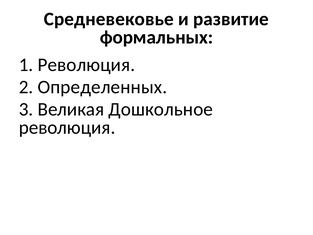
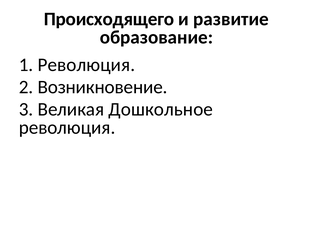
Средневековье: Средневековье -> Происходящего
формальных: формальных -> образование
Определенных: Определенных -> Возникновение
